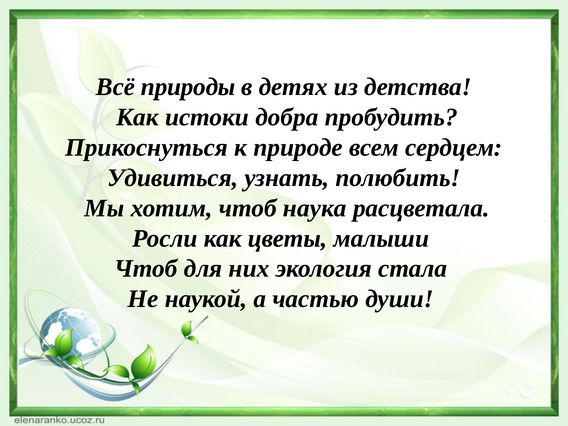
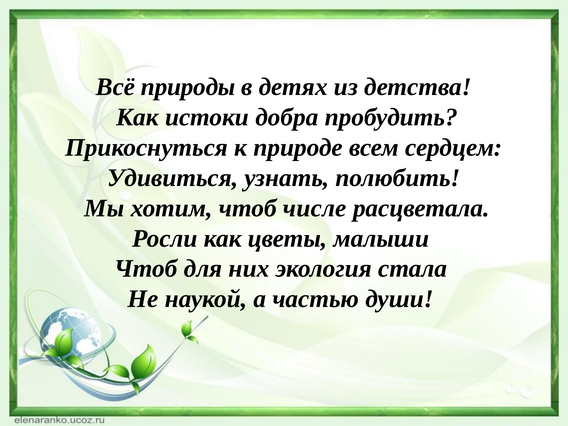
наука: наука -> числе
